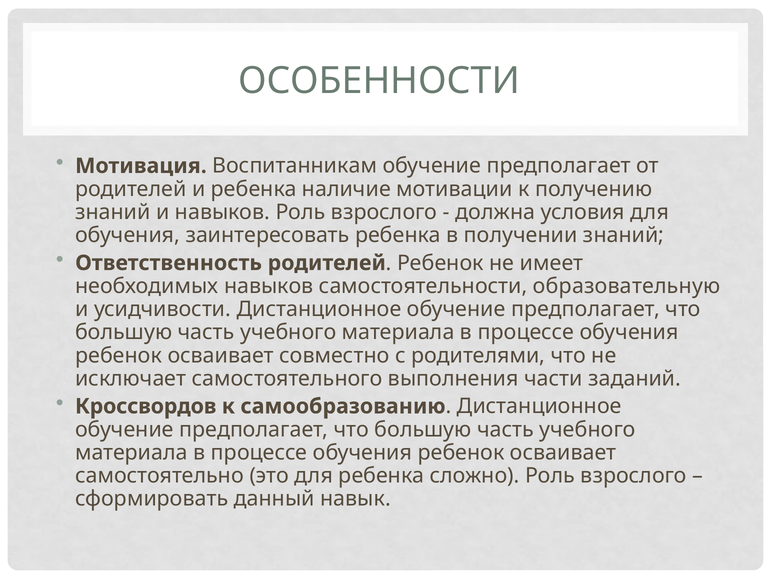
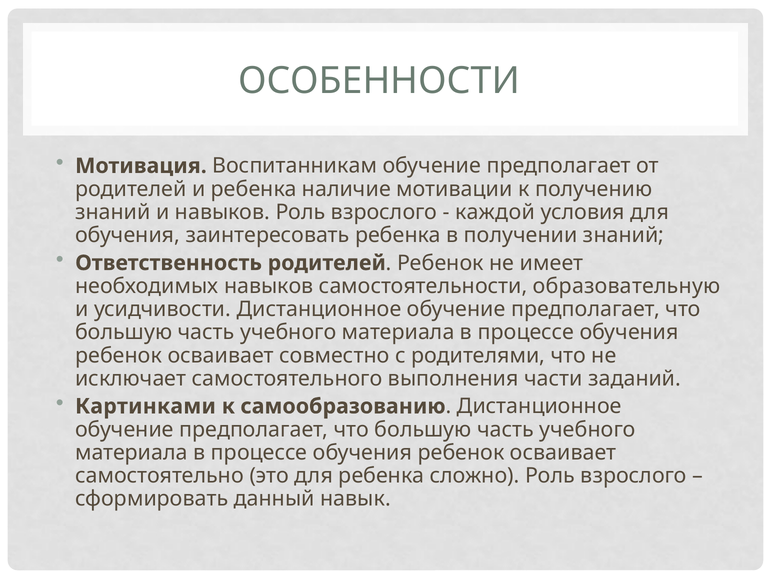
должна: должна -> каждой
Кроссвордов: Кроссвордов -> Картинками
